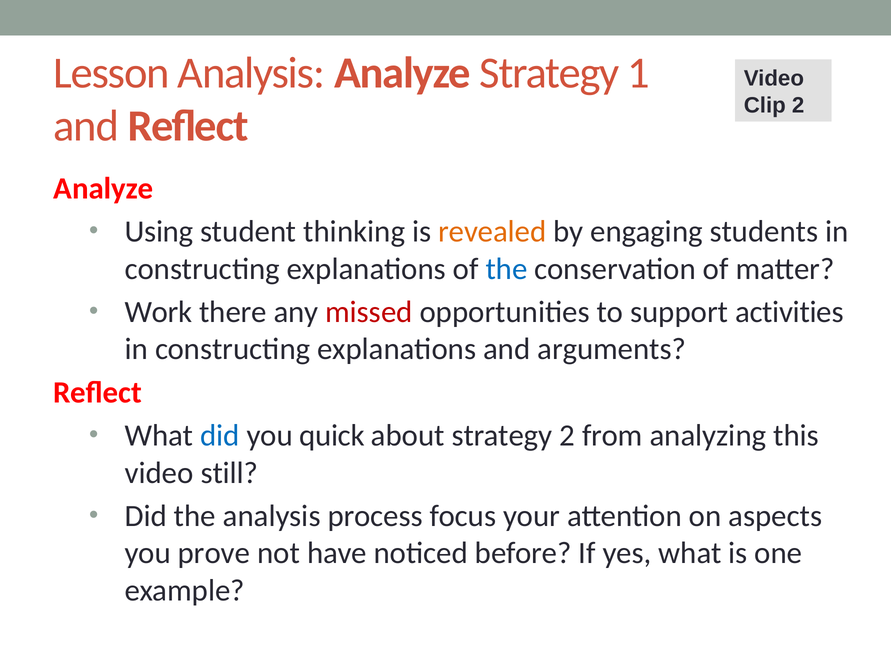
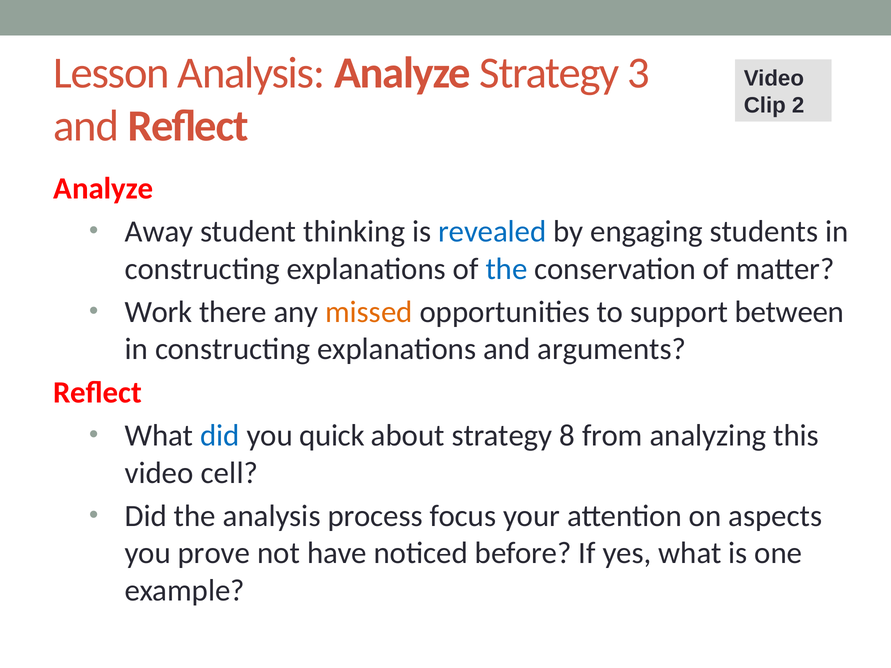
1: 1 -> 3
Using: Using -> Away
revealed colour: orange -> blue
missed colour: red -> orange
activities: activities -> between
strategy 2: 2 -> 8
still: still -> cell
